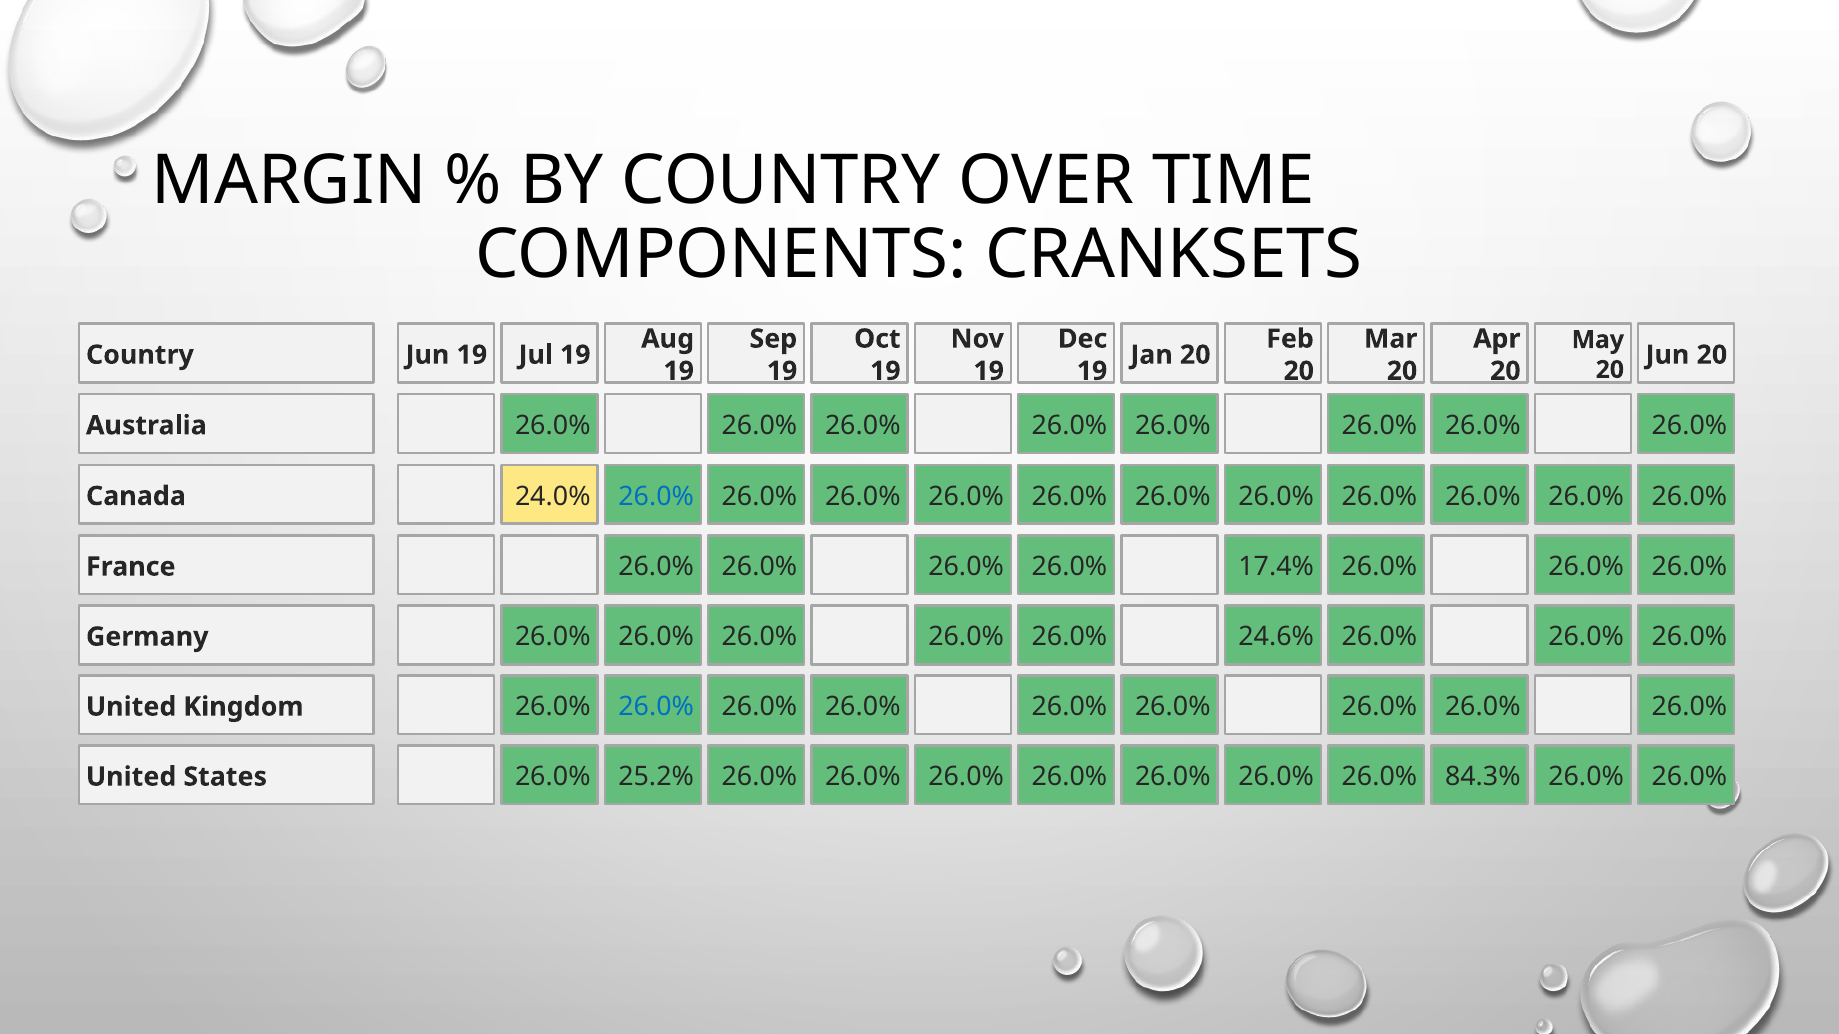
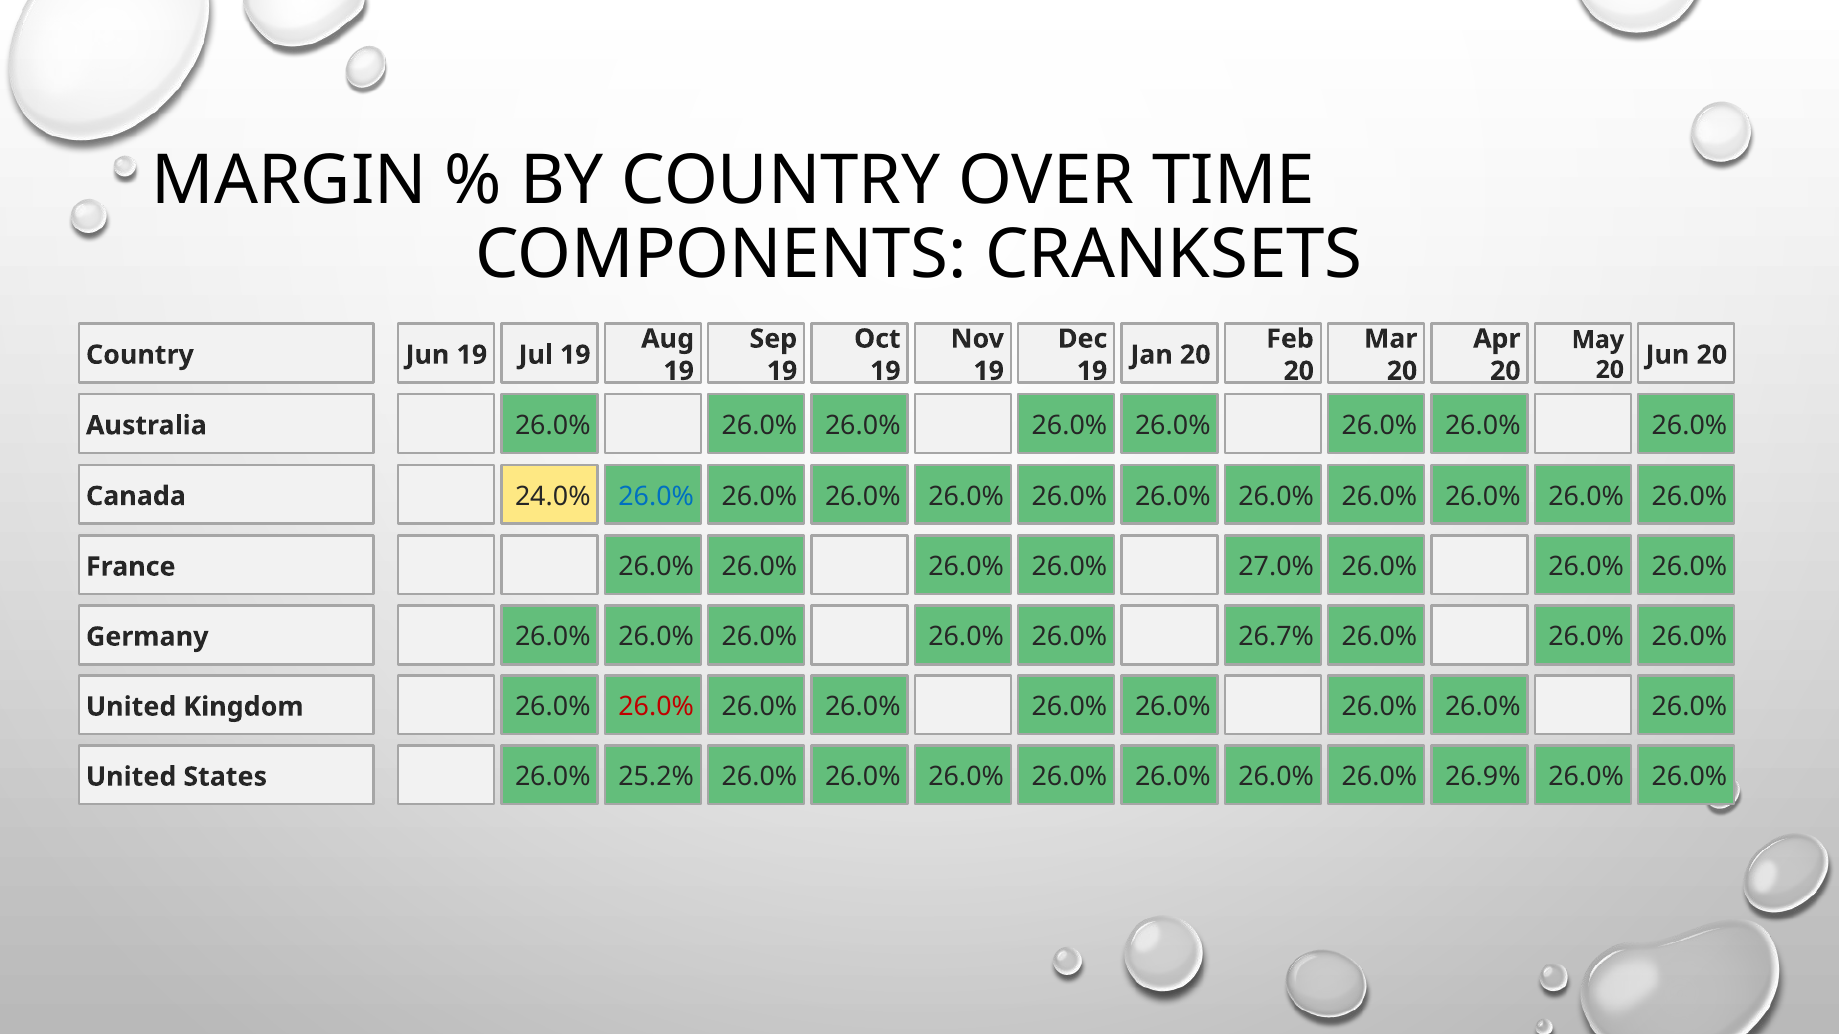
17.4%: 17.4% -> 27.0%
24.6%: 24.6% -> 26.7%
26.0% at (656, 707) colour: blue -> red
84.3%: 84.3% -> 26.9%
